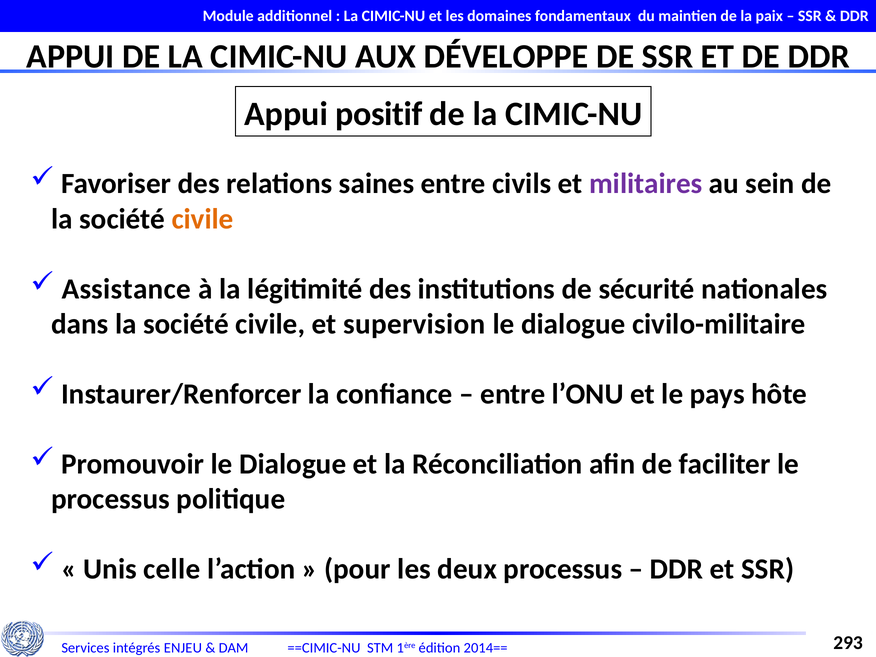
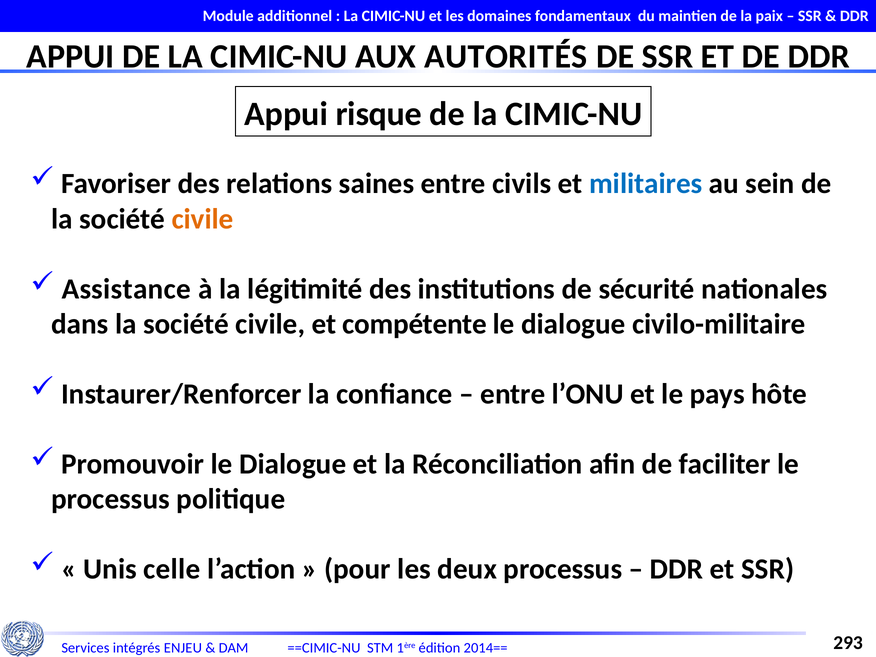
DÉVELOPPE: DÉVELOPPE -> AUTORITÉS
positif: positif -> risque
militaires colour: purple -> blue
supervision: supervision -> compétente
